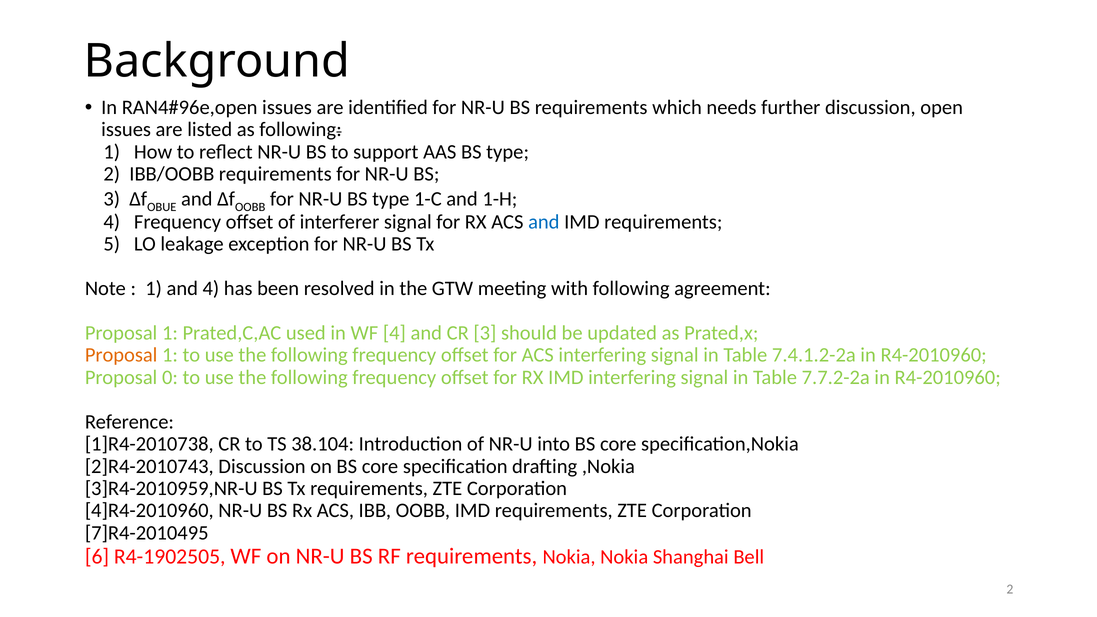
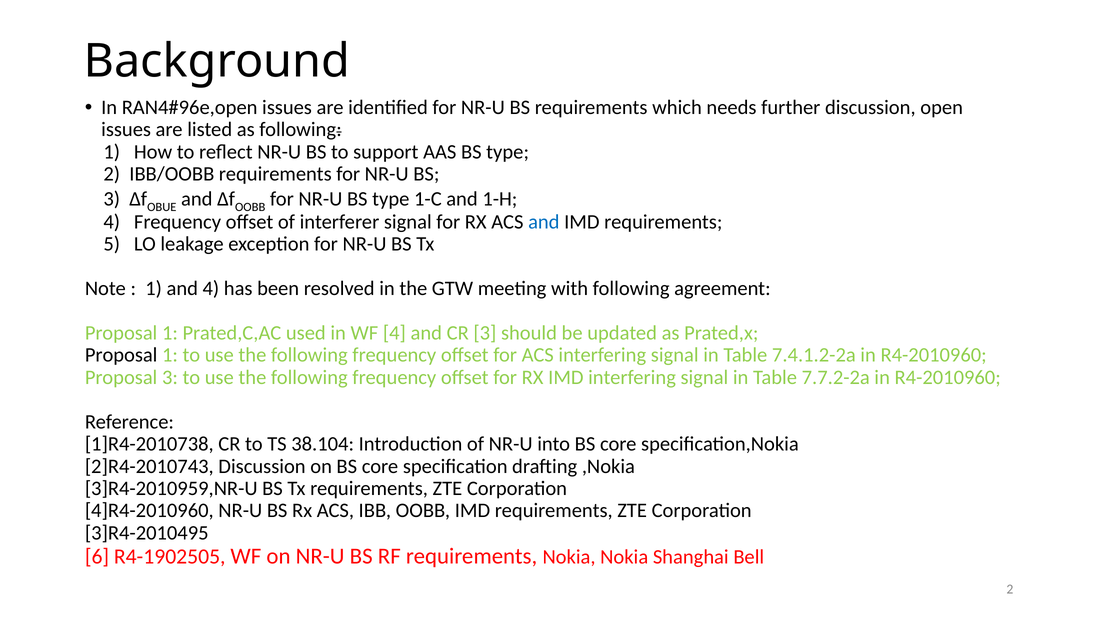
Proposal at (121, 355) colour: orange -> black
Proposal 0: 0 -> 3
7]R4-2010495: 7]R4-2010495 -> 3]R4-2010495
